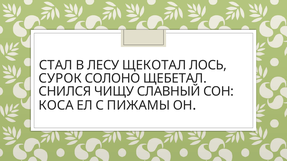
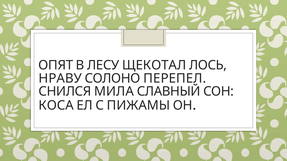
СТАЛ: СТАЛ -> ОПЯТ
СУРОК: СУРОК -> НРАВУ
ЩЕБЕТАЛ: ЩЕБЕТАЛ -> ПЕРЕПЕЛ
ЧИЩУ: ЧИЩУ -> МИЛА
